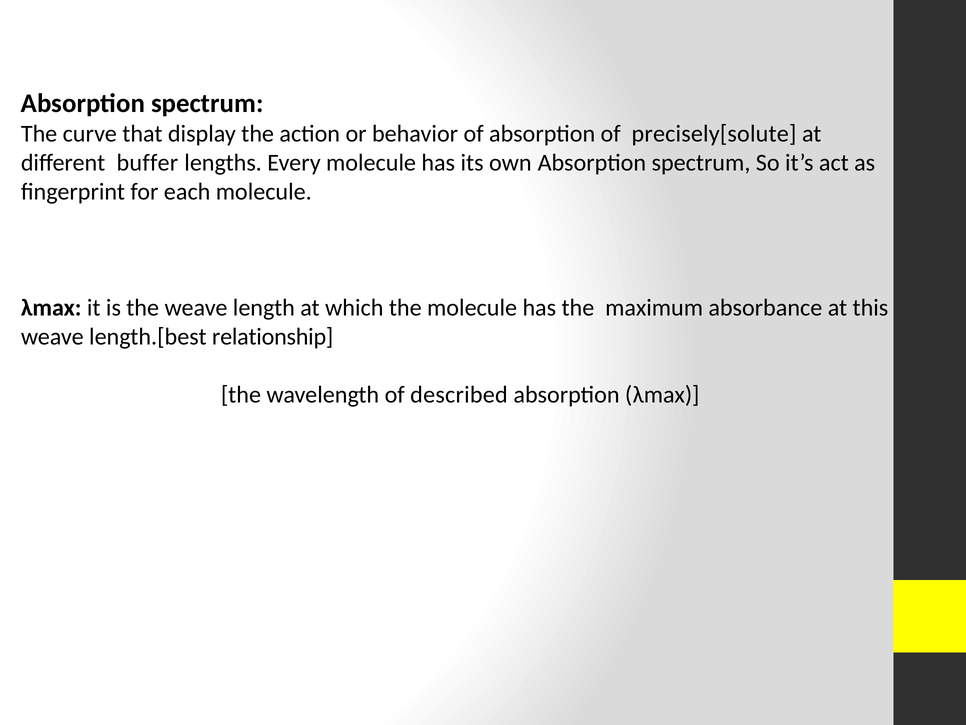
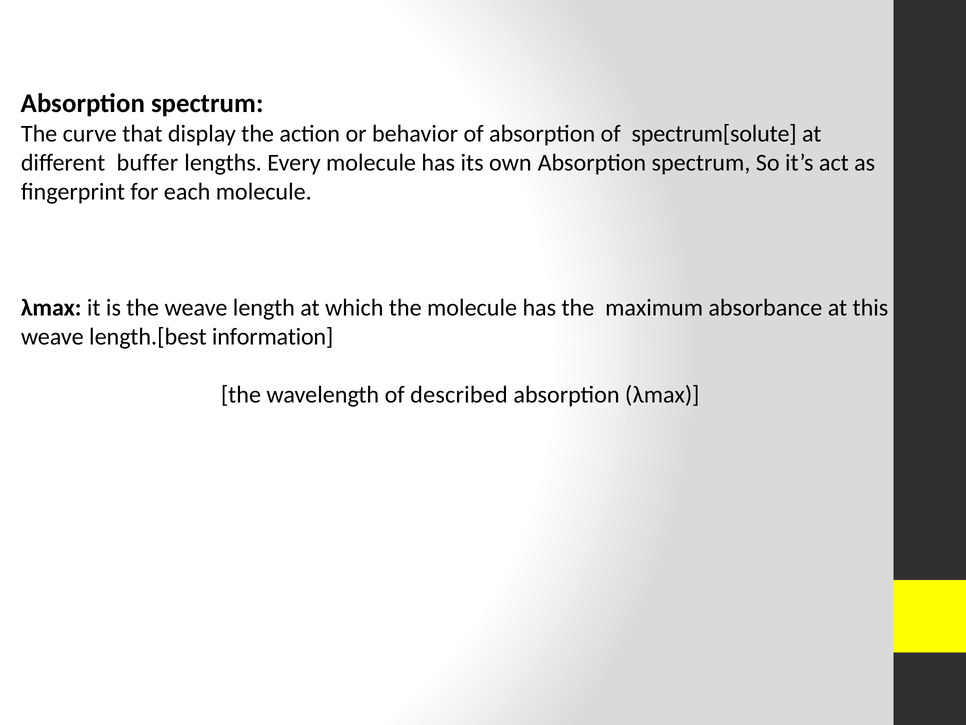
precisely[solute: precisely[solute -> spectrum[solute
relationship: relationship -> information
